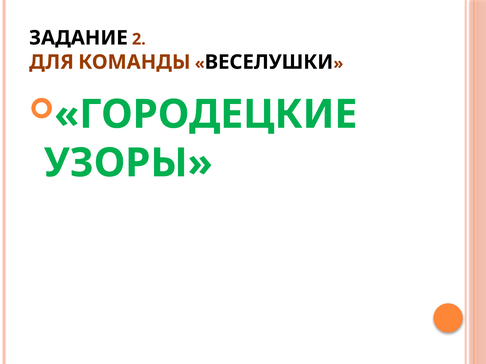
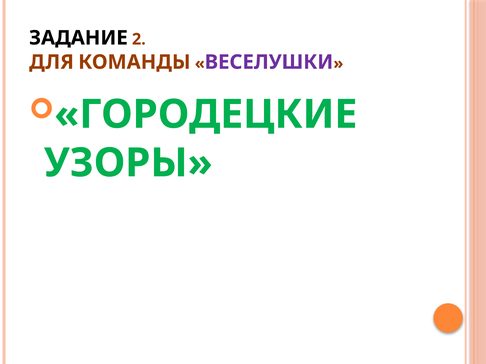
ВЕСЕЛУШКИ colour: black -> purple
